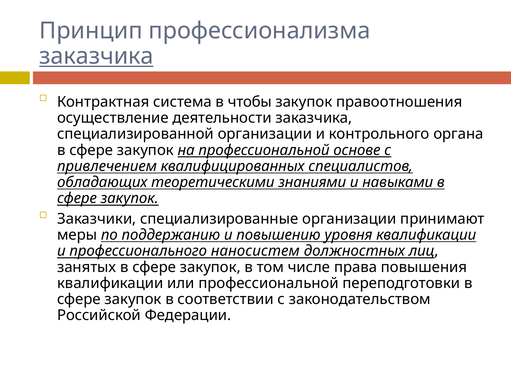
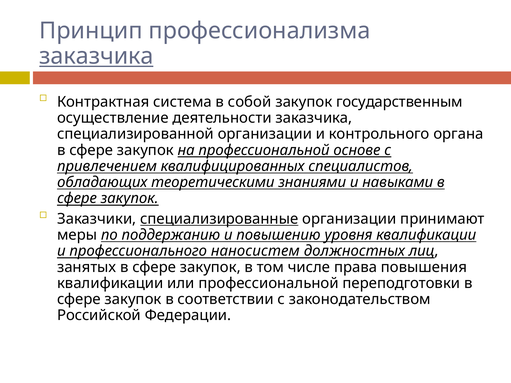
чтобы: чтобы -> собой
правоотношения: правоотношения -> государственным
специализированные underline: none -> present
